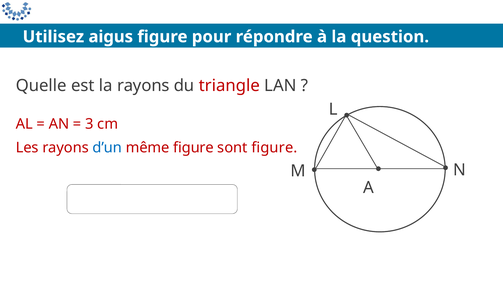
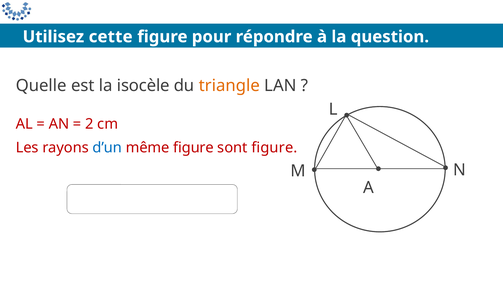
aigus: aigus -> cette
la rayons: rayons -> isocèle
triangle at (229, 85) colour: red -> orange
3: 3 -> 2
